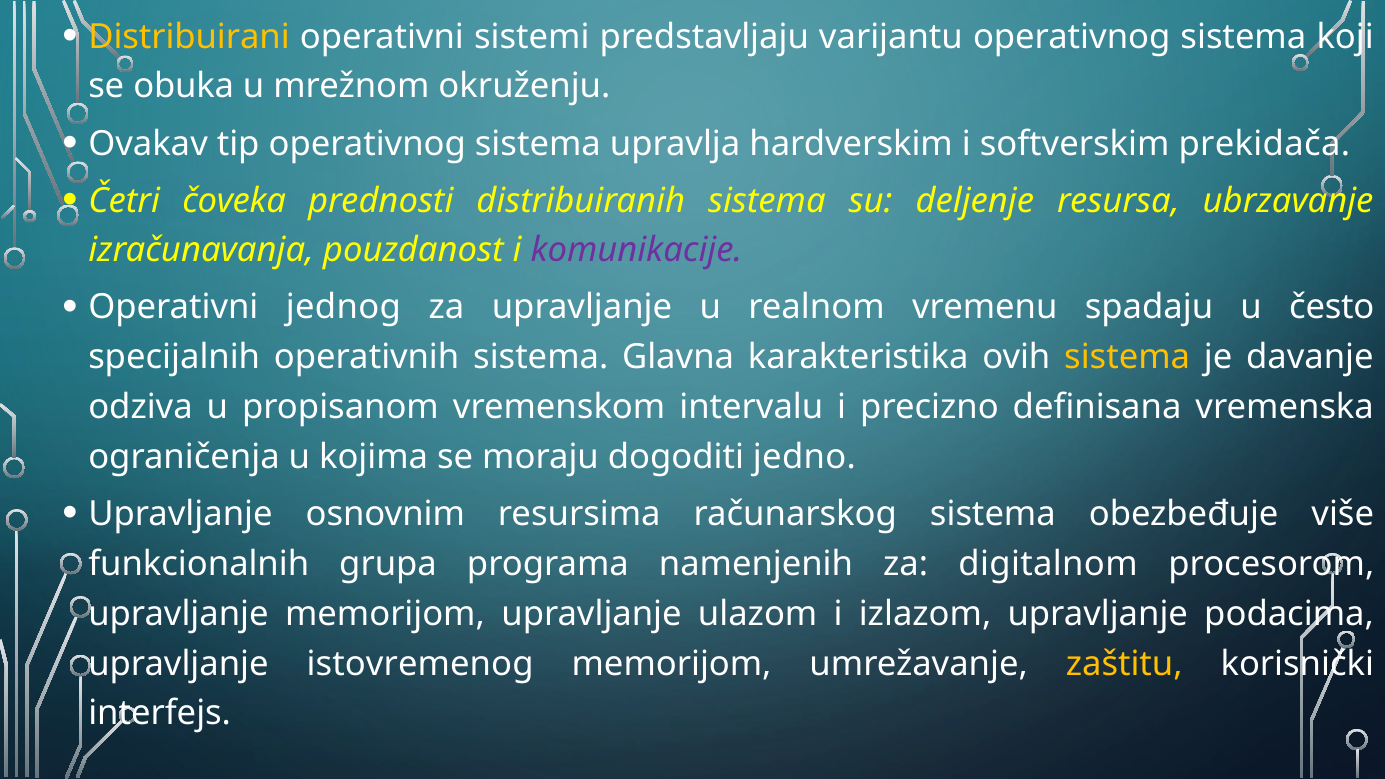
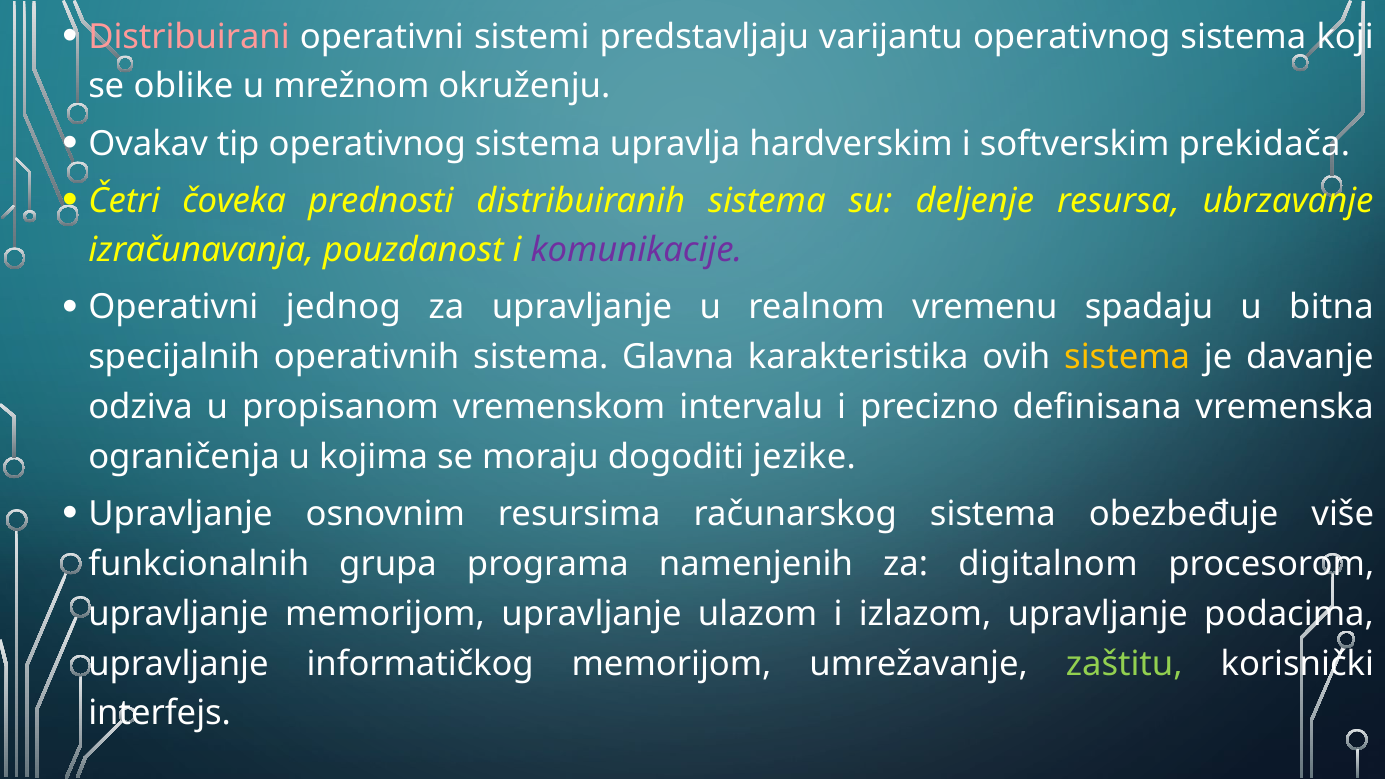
Distribuirani colour: yellow -> pink
obuka: obuka -> oblike
često: često -> bitna
jedno: jedno -> jezike
istovremenog: istovremenog -> informatičkog
zaštitu colour: yellow -> light green
